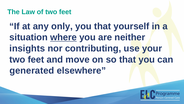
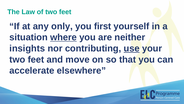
you that: that -> first
use underline: none -> present
generated: generated -> accelerate
